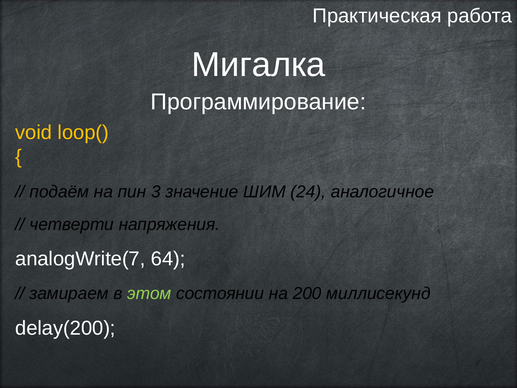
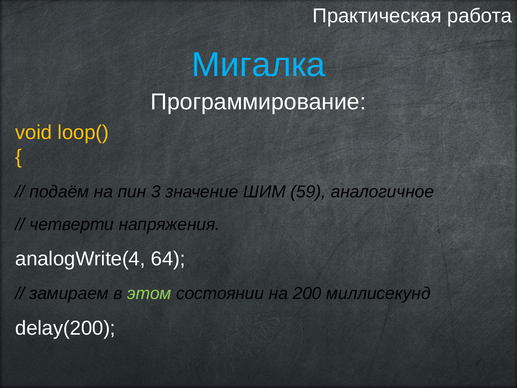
Мигалка colour: white -> light blue
24: 24 -> 59
analogWrite(7: analogWrite(7 -> analogWrite(4
